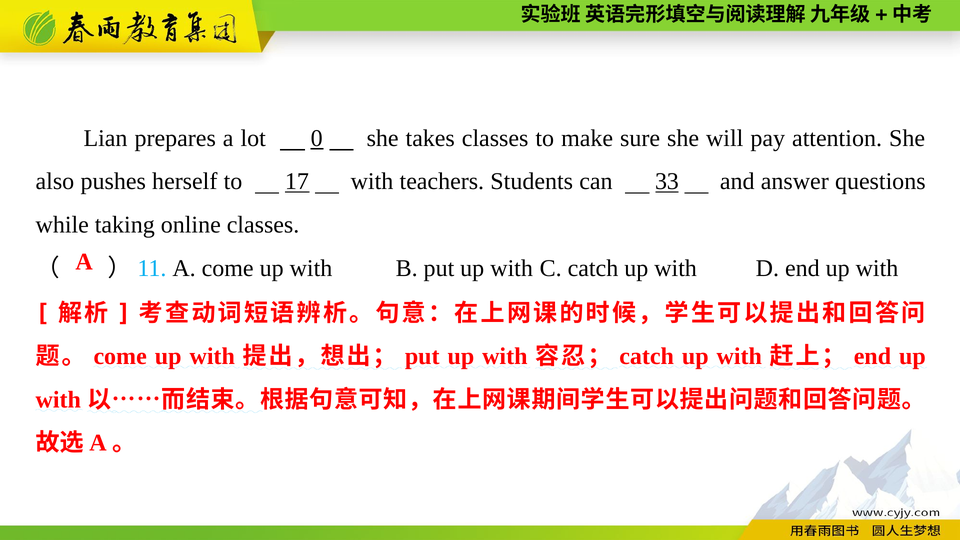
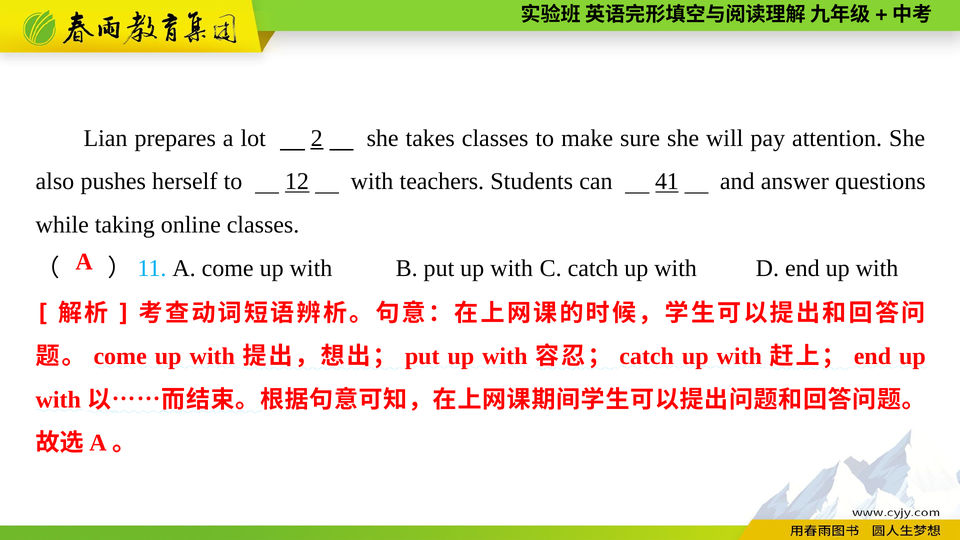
0: 0 -> 2
17: 17 -> 12
33: 33 -> 41
